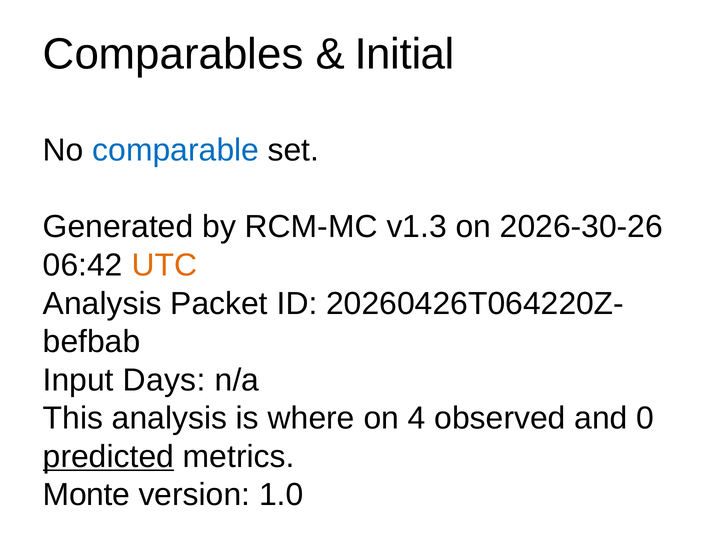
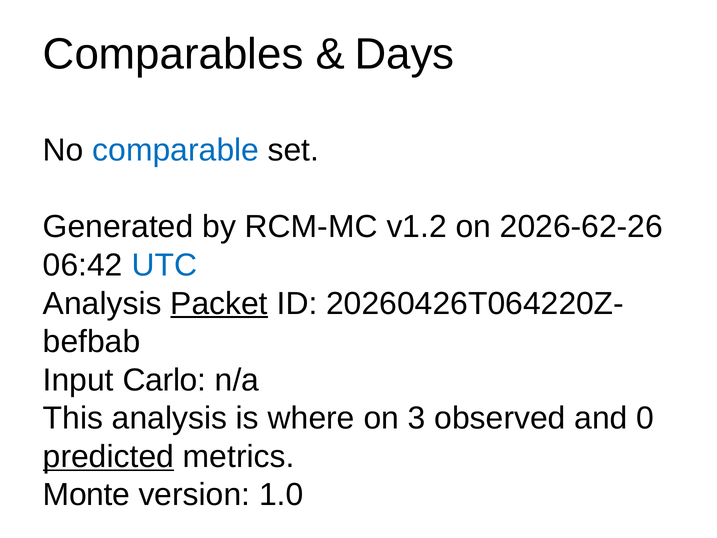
Initial: Initial -> Days
v1.3: v1.3 -> v1.2
2026-30-26: 2026-30-26 -> 2026-62-26
UTC colour: orange -> blue
Packet underline: none -> present
Days: Days -> Carlo
4: 4 -> 3
